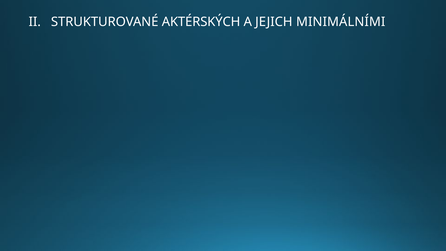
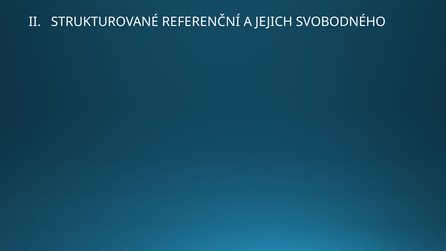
AKTÉRSKÝCH: AKTÉRSKÝCH -> REFERENČNÍ
MINIMÁLNÍMI: MINIMÁLNÍMI -> SVOBODNÉHO
